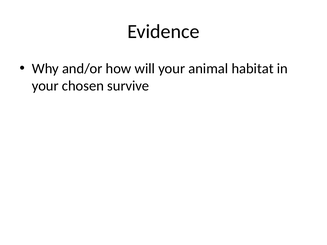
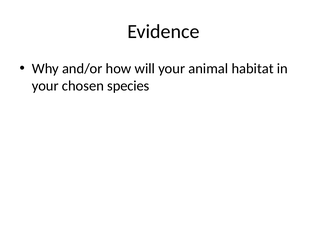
survive: survive -> species
